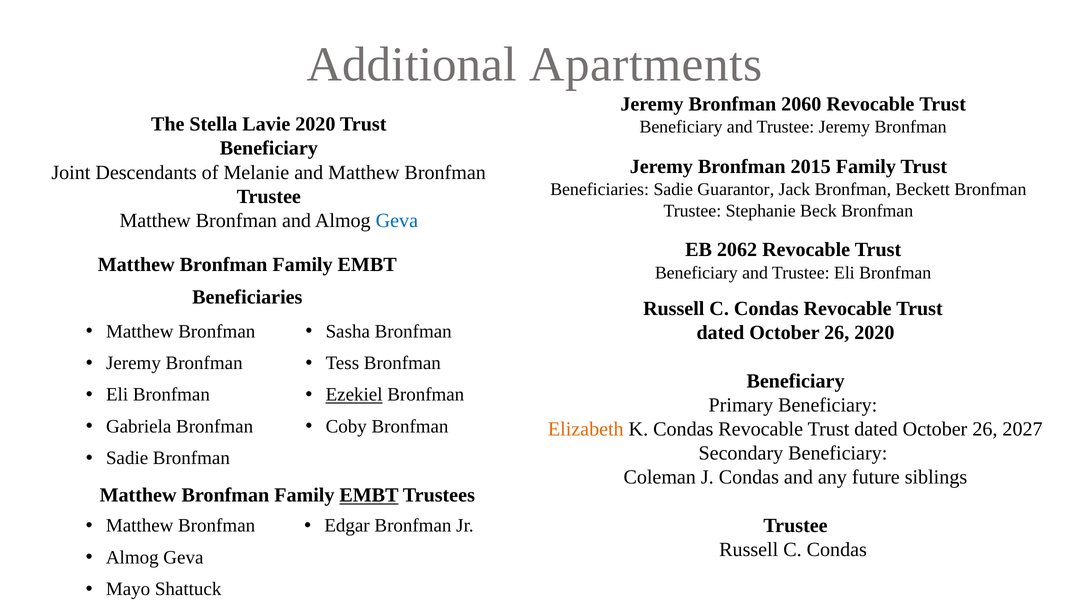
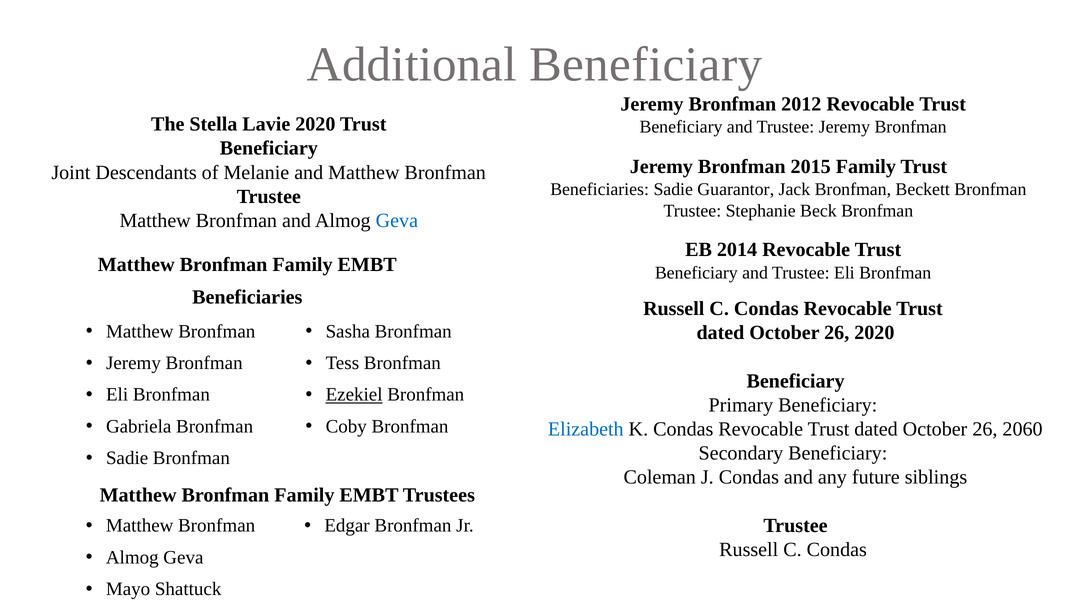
Additional Apartments: Apartments -> Beneficiary
2060: 2060 -> 2012
2062: 2062 -> 2014
Elizabeth colour: orange -> blue
2027: 2027 -> 2060
EMBT at (369, 496) underline: present -> none
